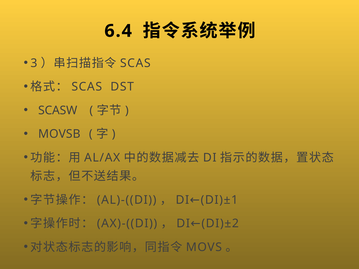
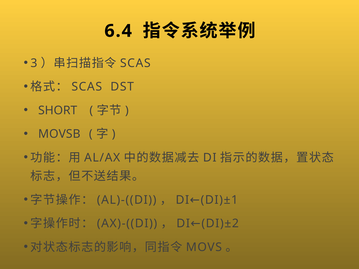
SCASW: SCASW -> SHORT
